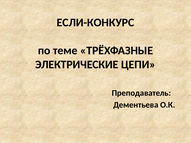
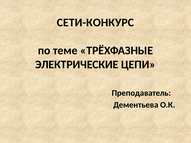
ЕСЛИ-КОНКУРС: ЕСЛИ-КОНКУРС -> СЕТИ-КОНКУРС
